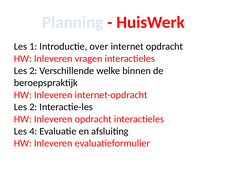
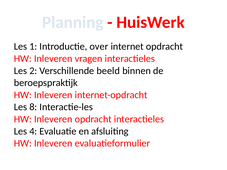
welke: welke -> beeld
2 at (33, 107): 2 -> 8
